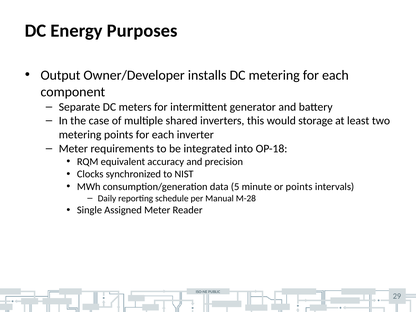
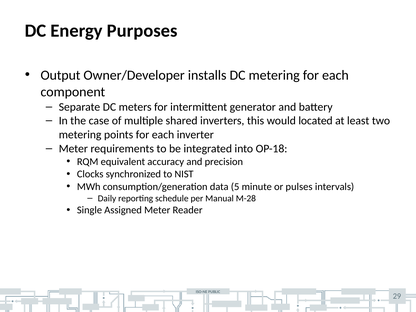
storage: storage -> located
or points: points -> pulses
